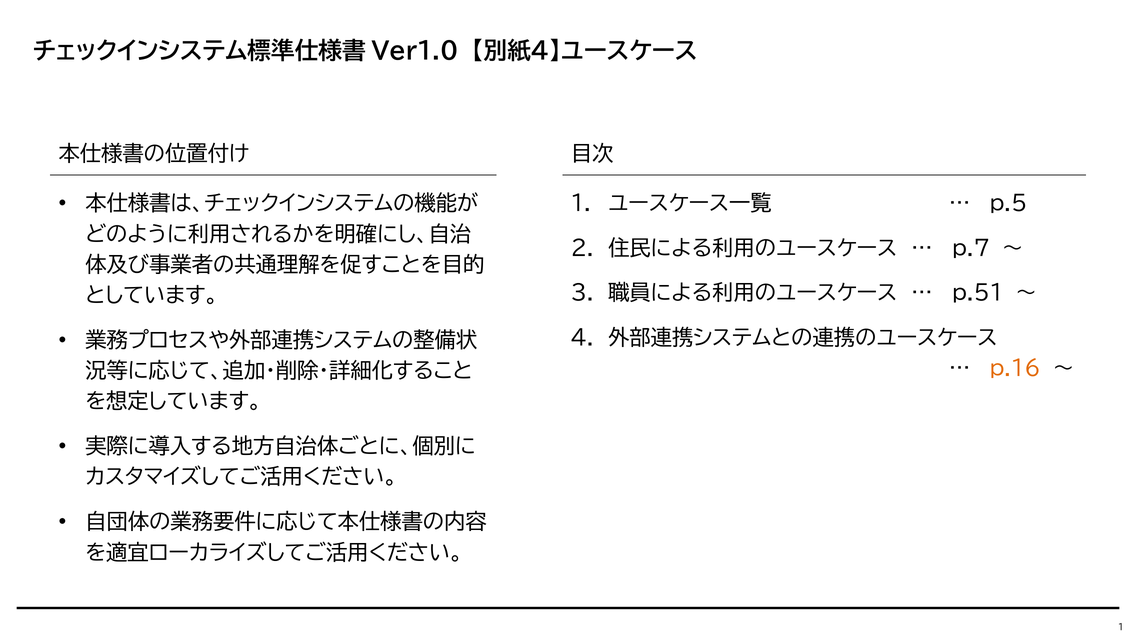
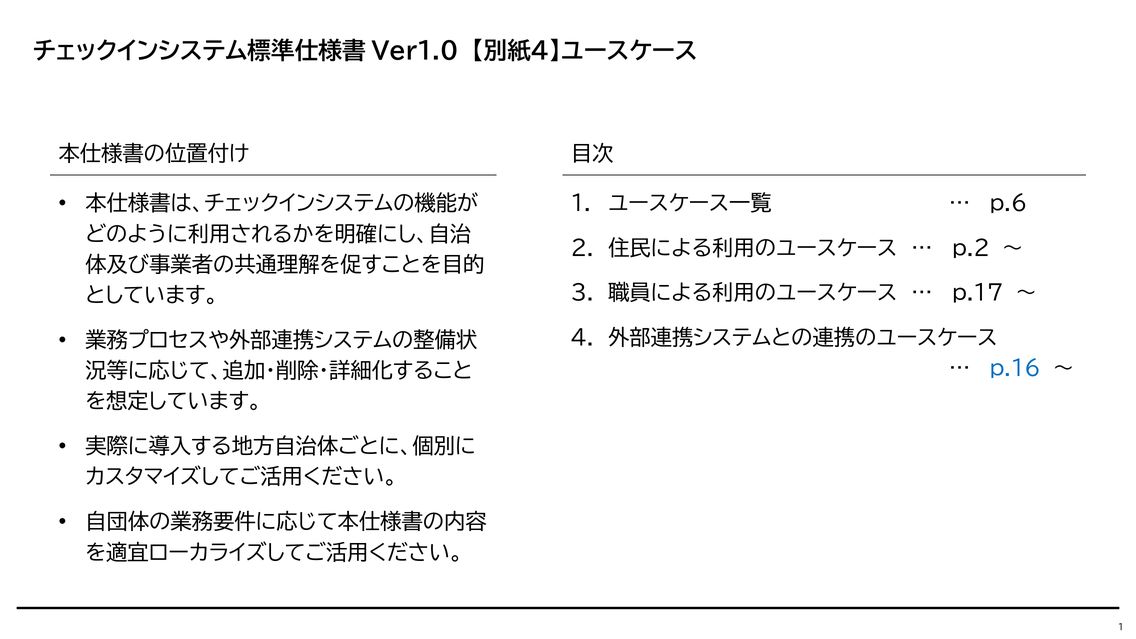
p.5: p.5 -> p.6
p.7: p.7 -> p.2
p.51: p.51 -> p.17
p.16 colour: orange -> blue
